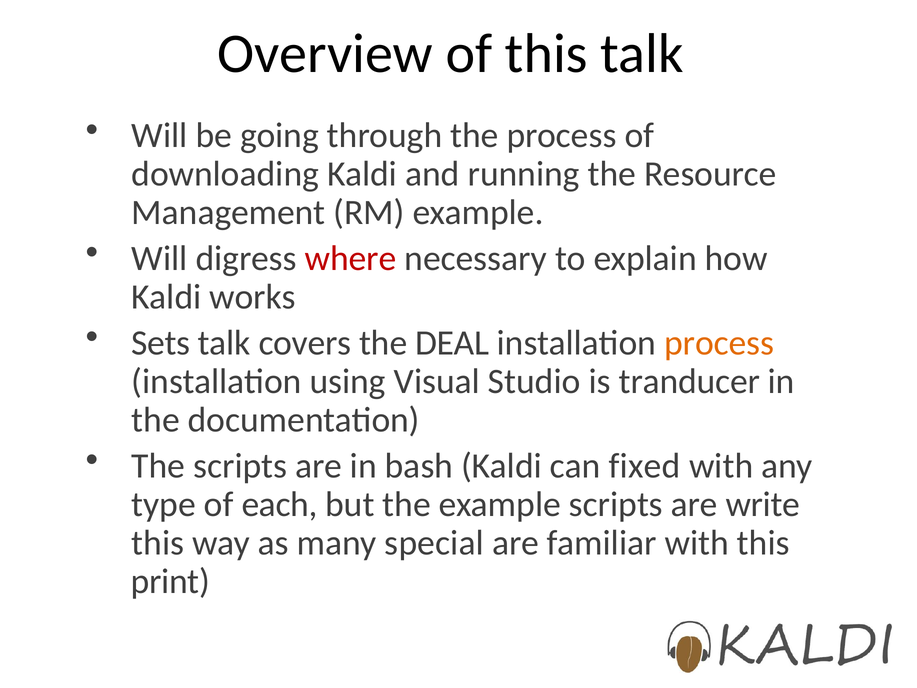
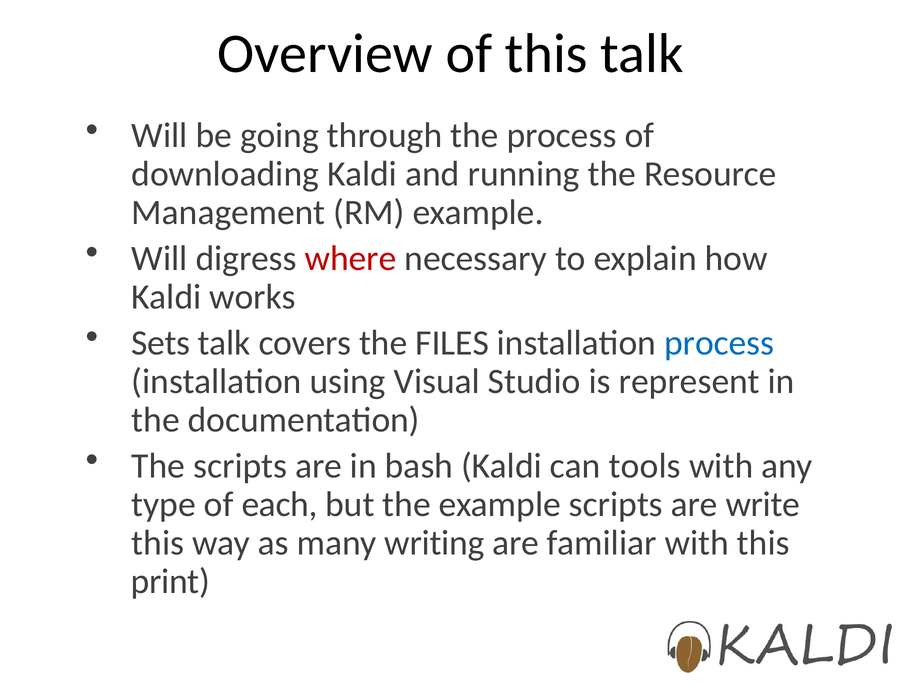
DEAL: DEAL -> FILES
process at (719, 343) colour: orange -> blue
tranducer: tranducer -> represent
fixed: fixed -> tools
special: special -> writing
